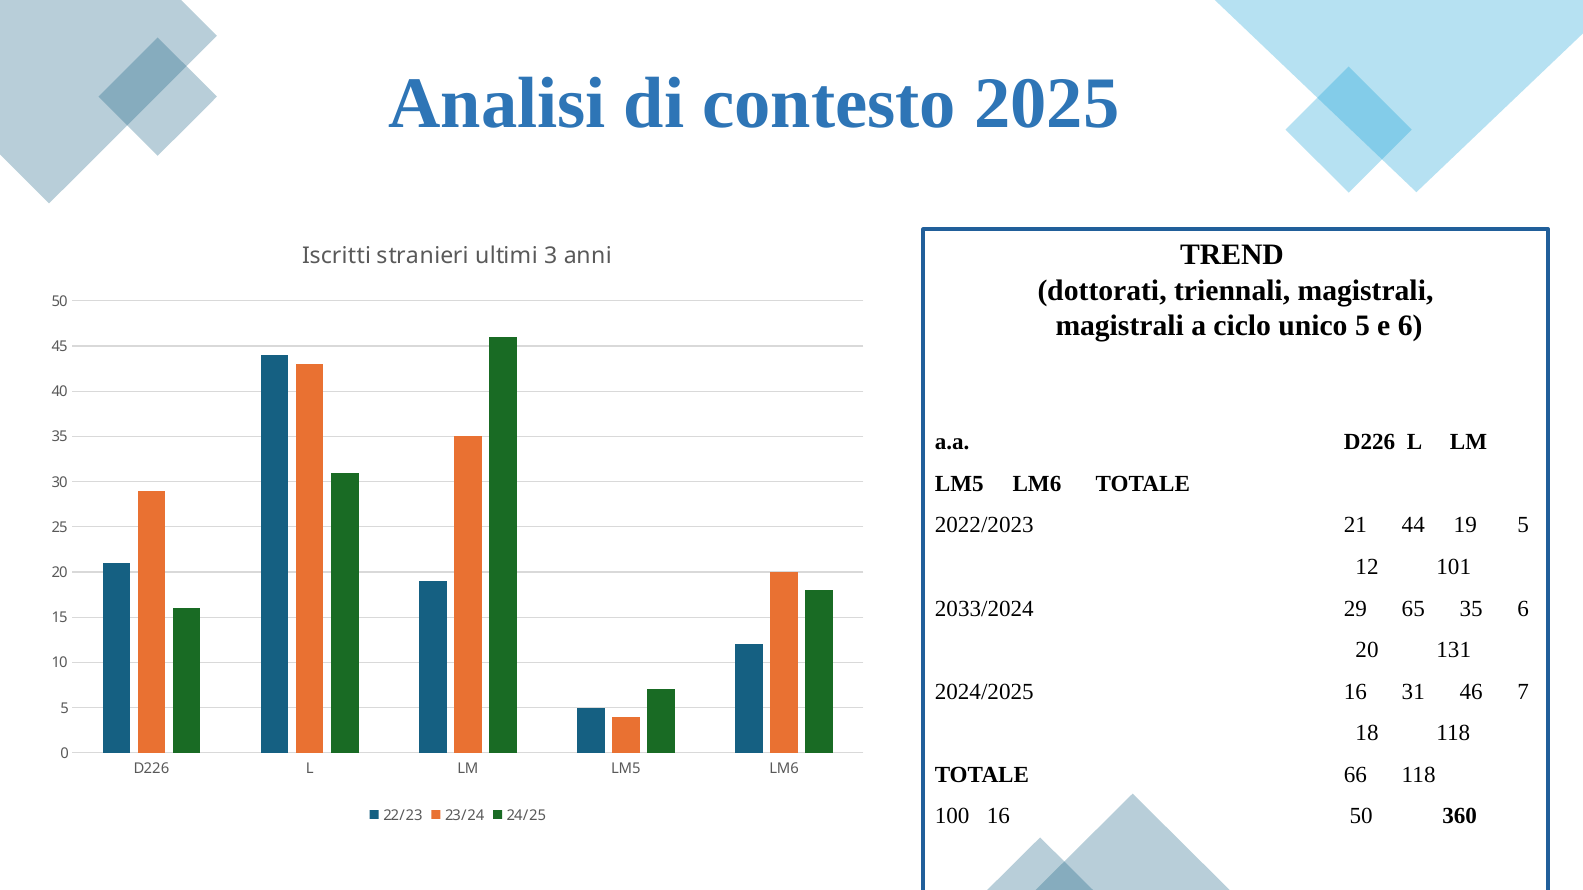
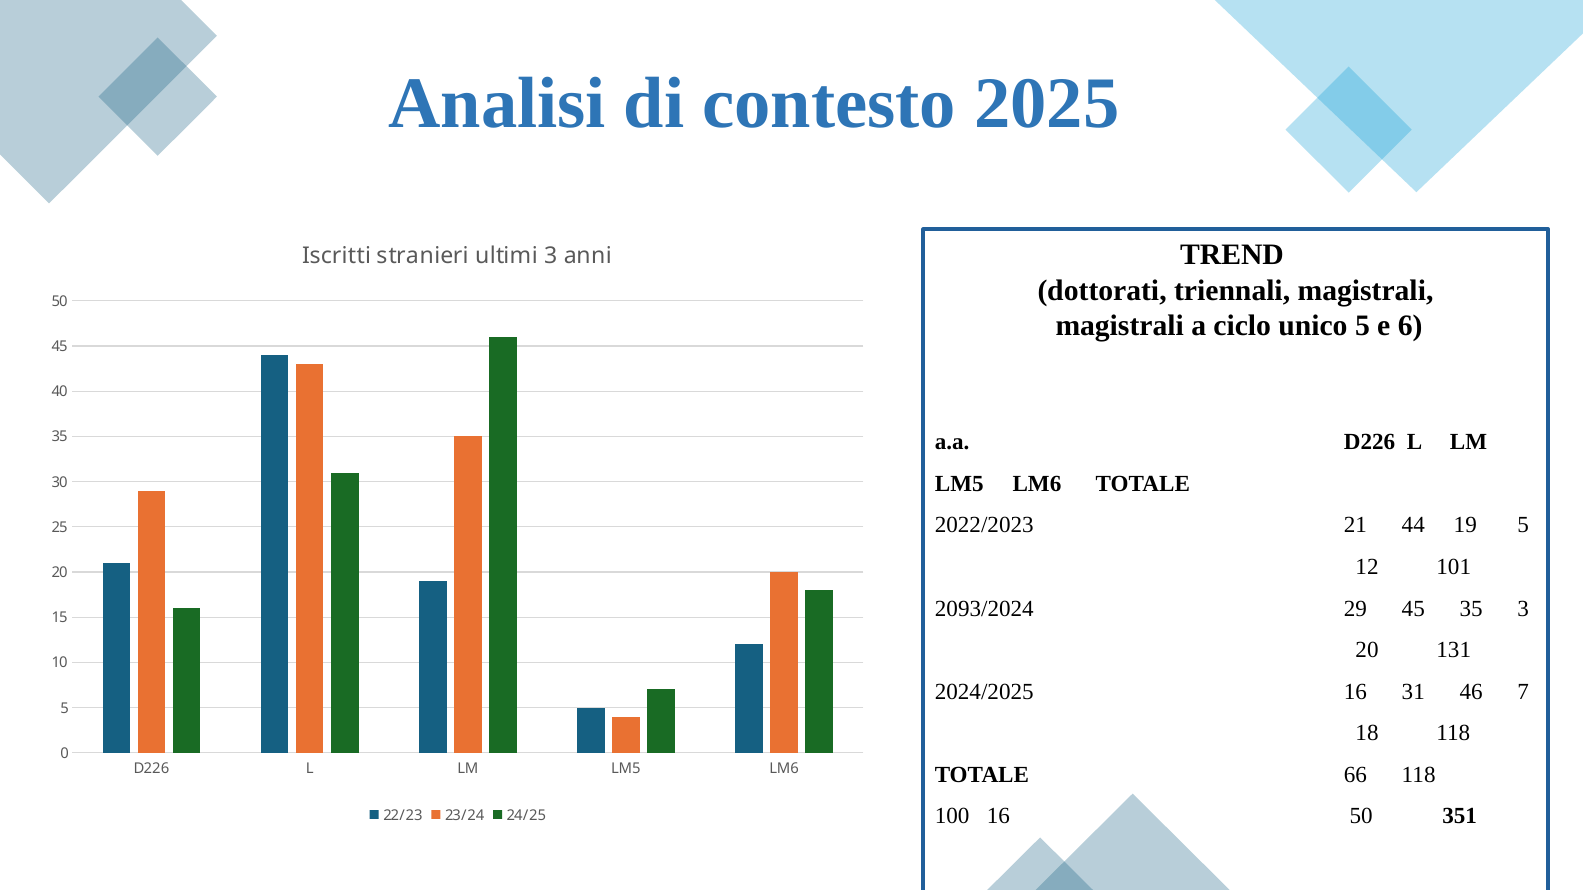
2033/2024: 2033/2024 -> 2093/2024
29 65: 65 -> 45
35 6: 6 -> 3
360: 360 -> 351
